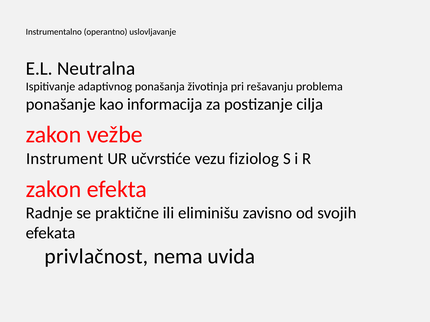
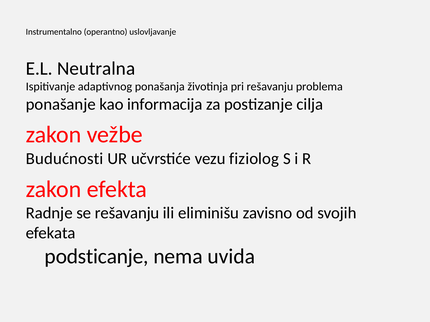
Instrument: Instrument -> Budućnosti
se praktične: praktične -> rešavanju
privlačnost: privlačnost -> podsticanje
